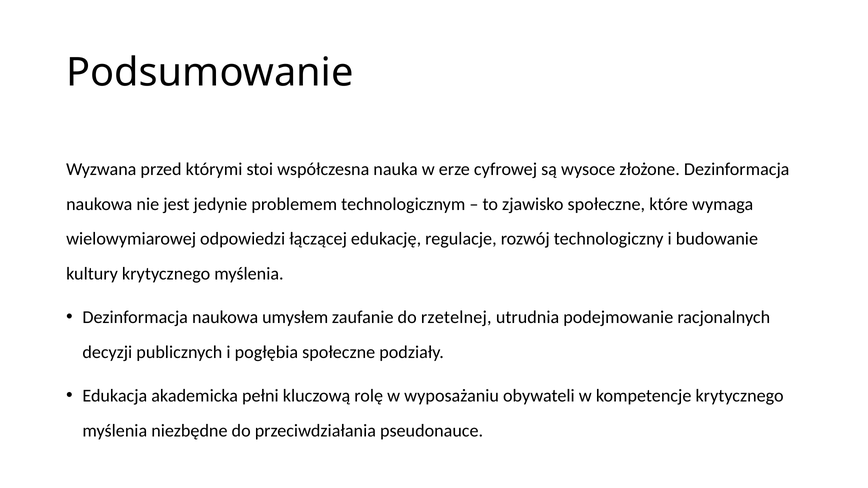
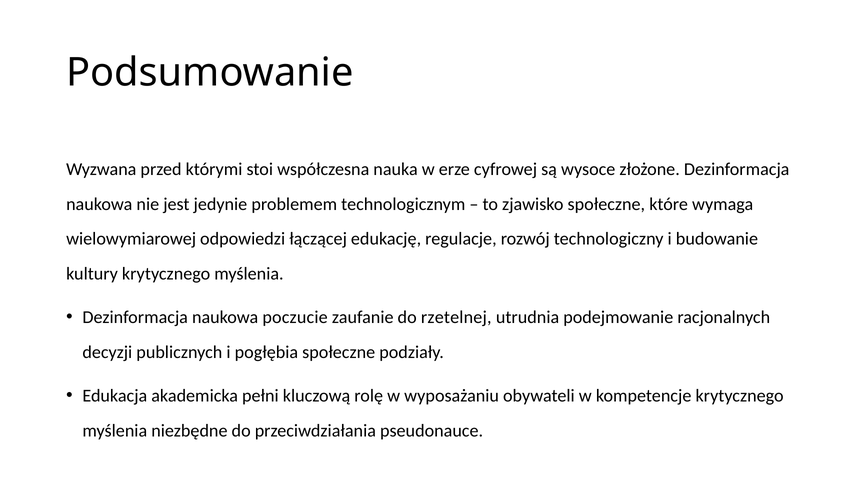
umysłem: umysłem -> poczucie
